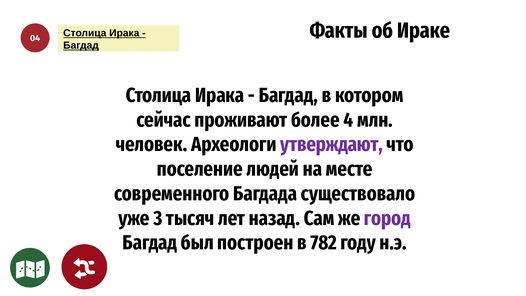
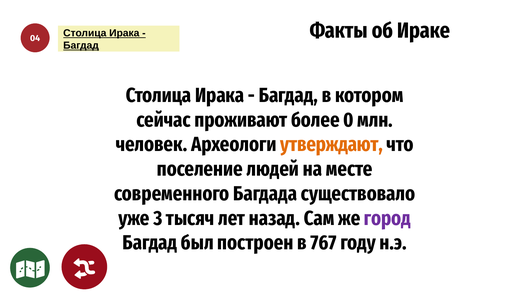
4: 4 -> 0
утверждают colour: purple -> orange
782: 782 -> 767
